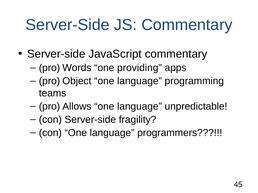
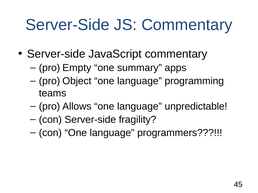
Words: Words -> Empty
providing: providing -> summary
